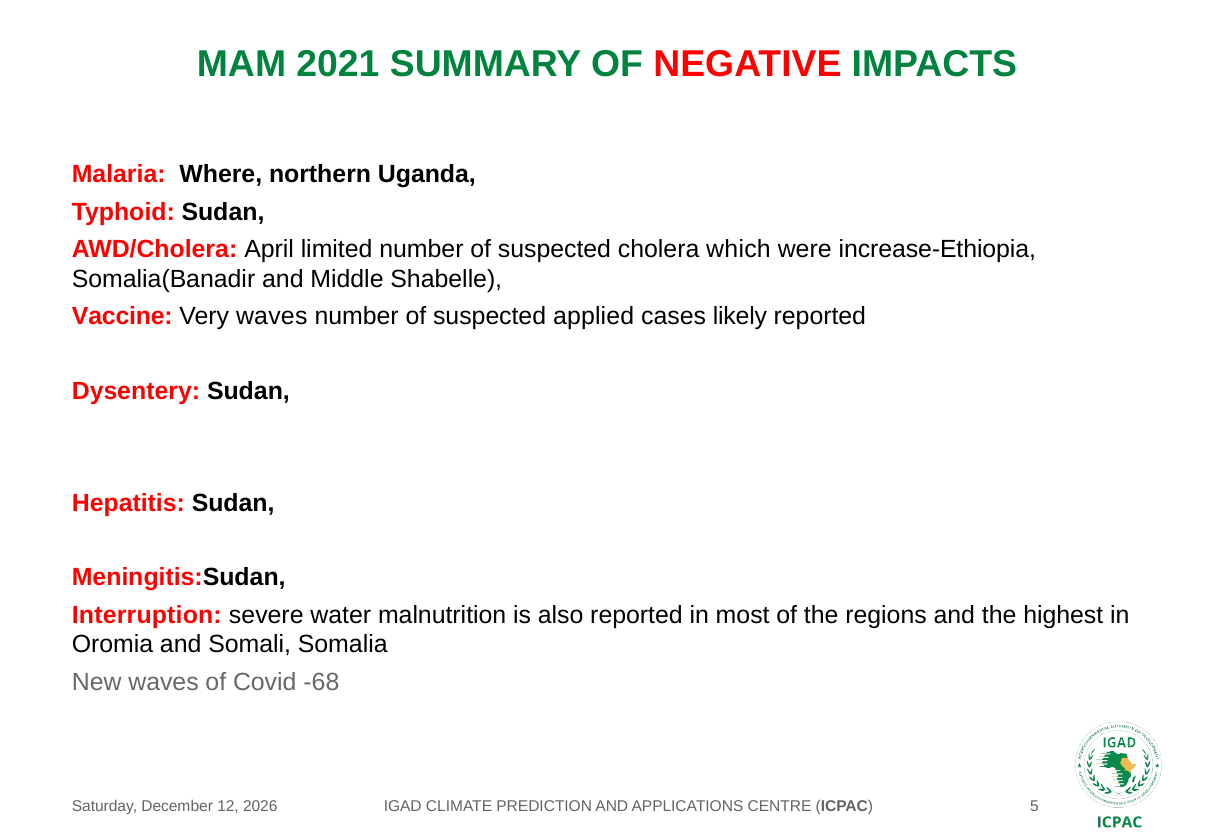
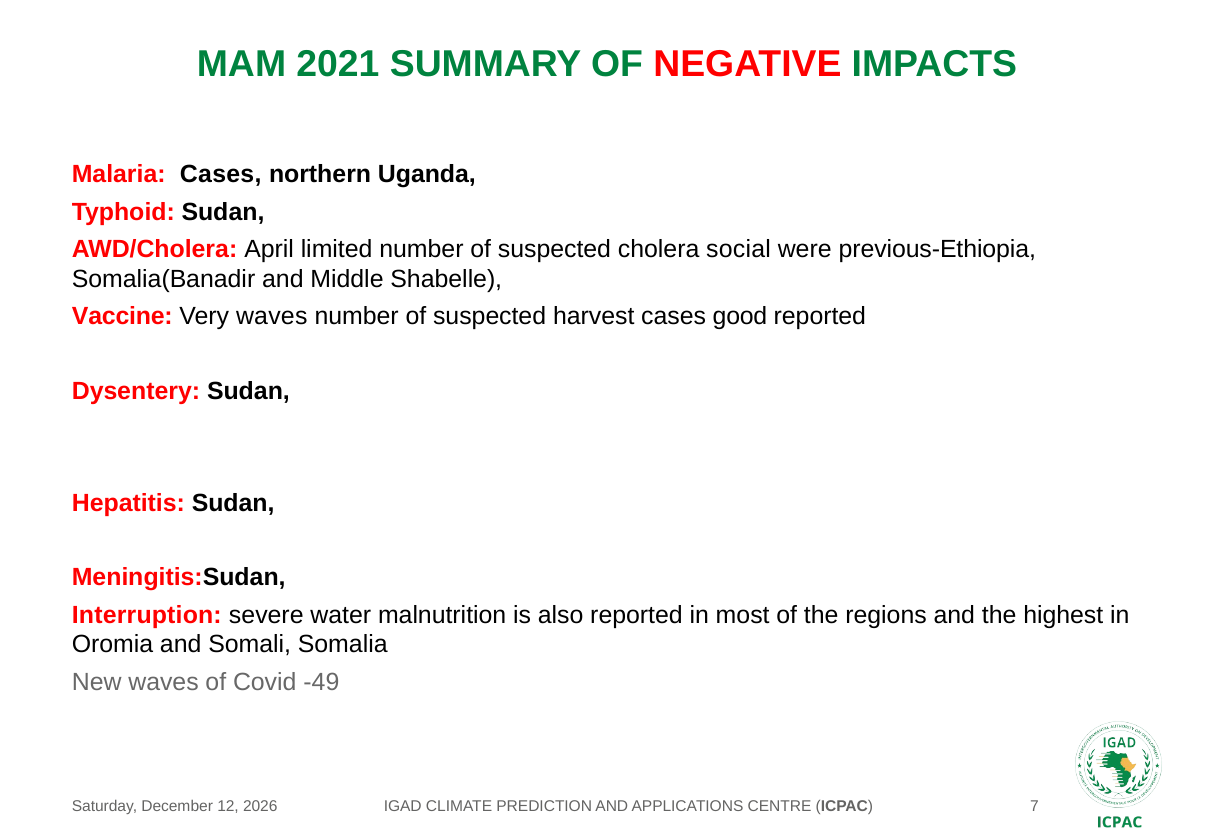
Malaria Where: Where -> Cases
which: which -> social
increase-Ethiopia: increase-Ethiopia -> previous-Ethiopia
applied: applied -> harvest
likely: likely -> good
-68: -68 -> -49
5: 5 -> 7
